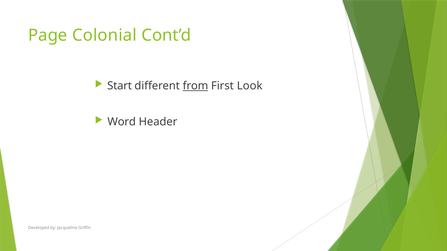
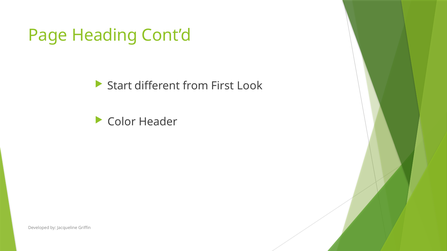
Colonial: Colonial -> Heading
from underline: present -> none
Word: Word -> Color
